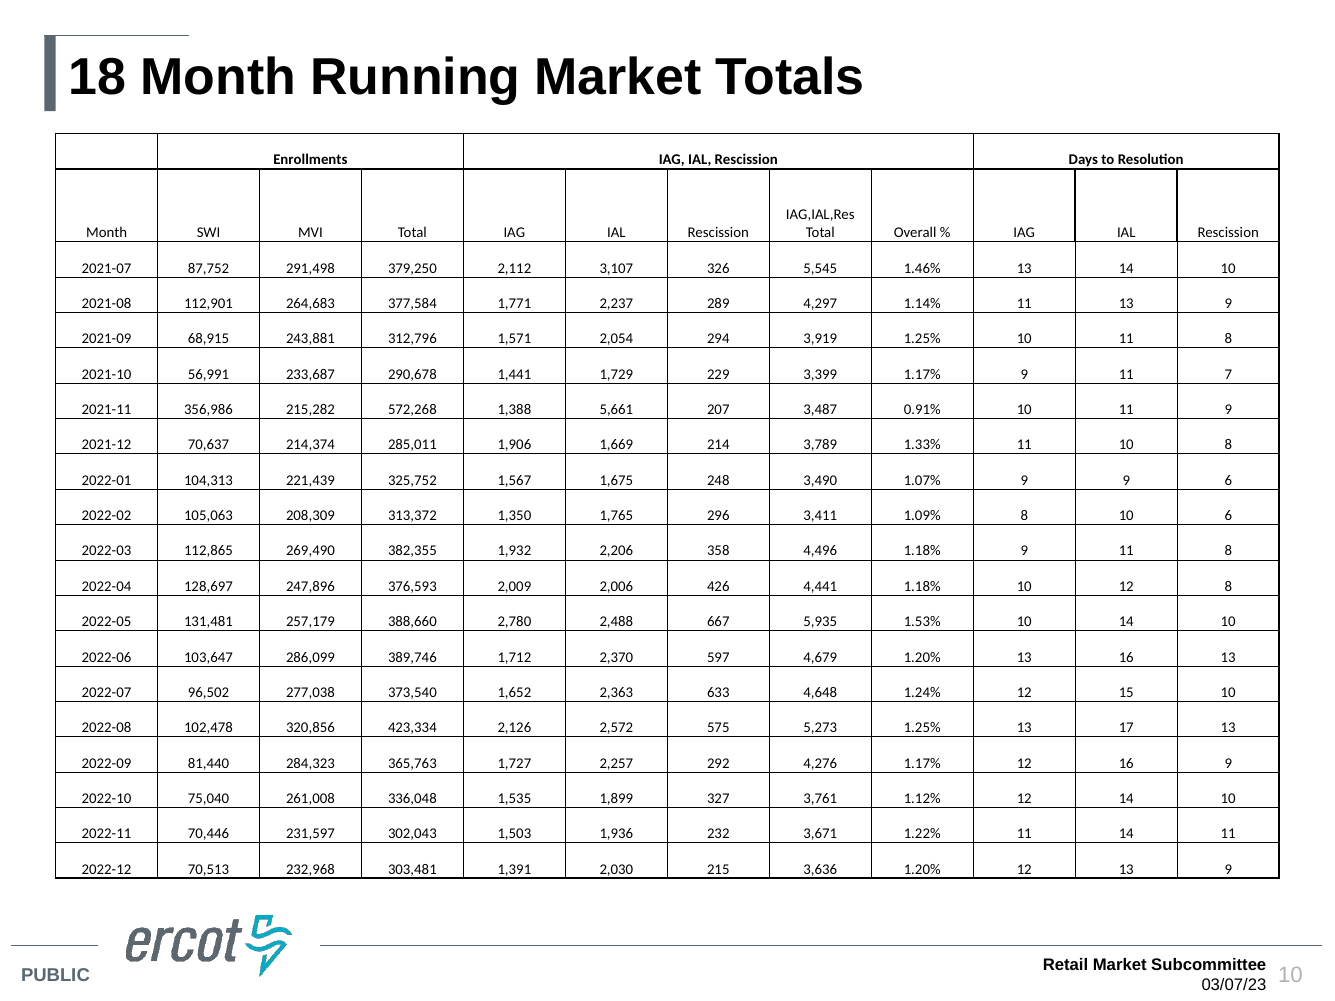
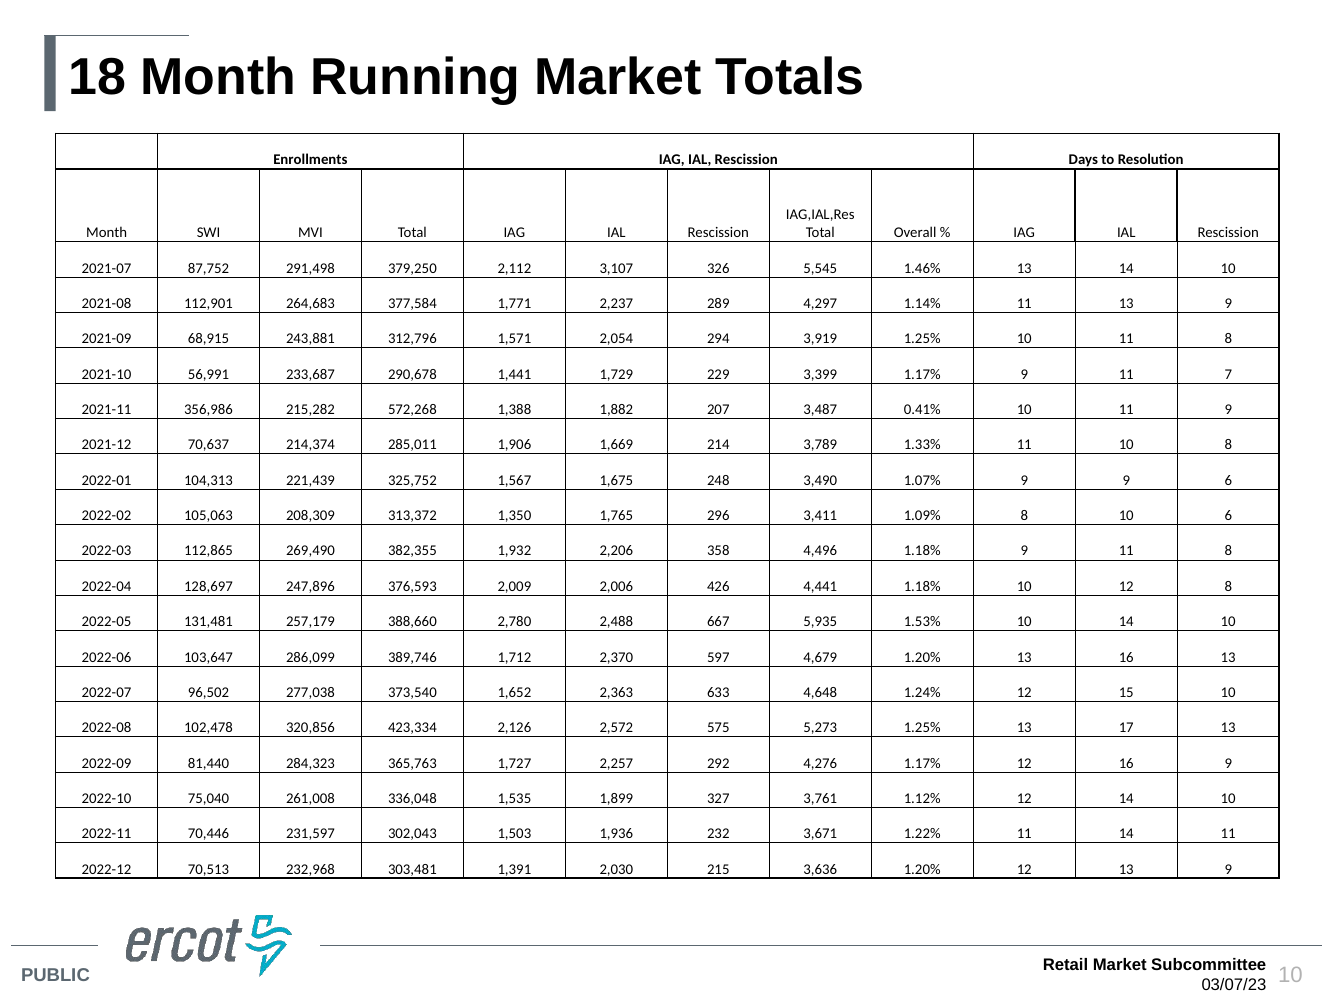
5,661: 5,661 -> 1,882
0.91%: 0.91% -> 0.41%
